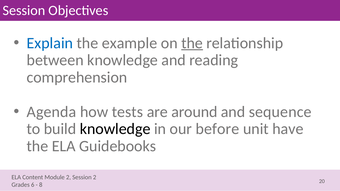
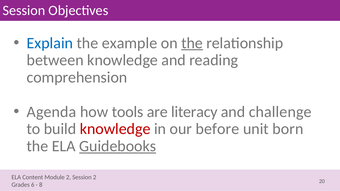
tests: tests -> tools
around: around -> literacy
sequence: sequence -> challenge
knowledge at (115, 129) colour: black -> red
have: have -> born
Guidebooks underline: none -> present
